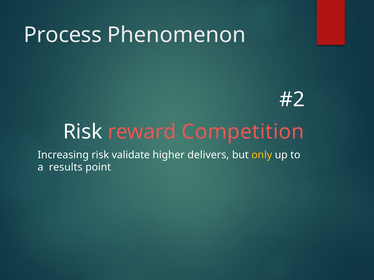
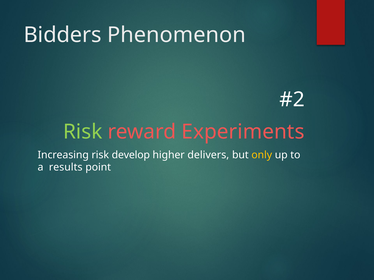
Process: Process -> Bidders
Risk at (83, 132) colour: white -> light green
Competition: Competition -> Experiments
validate: validate -> develop
